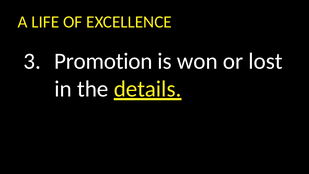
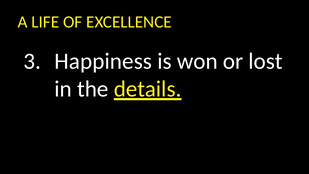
Promotion: Promotion -> Happiness
